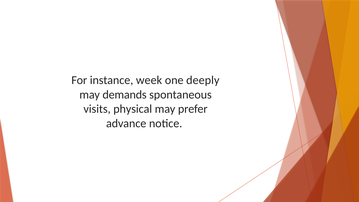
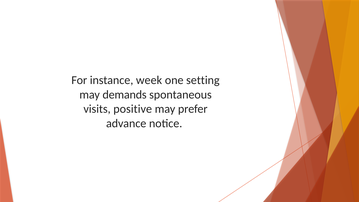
deeply: deeply -> setting
physical: physical -> positive
